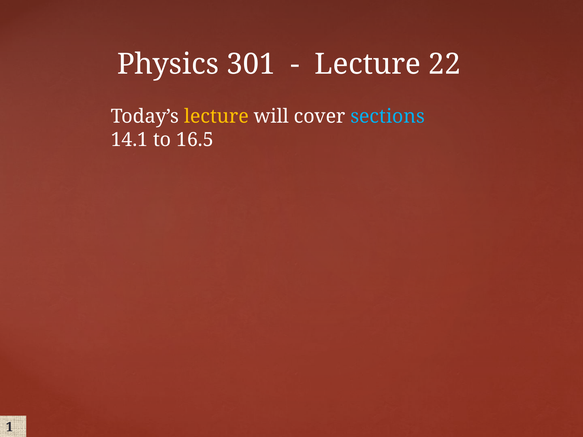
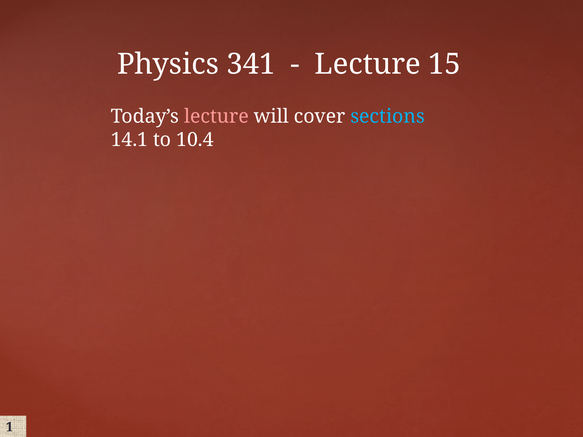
301: 301 -> 341
22: 22 -> 15
lecture at (216, 116) colour: yellow -> pink
16.5: 16.5 -> 10.4
